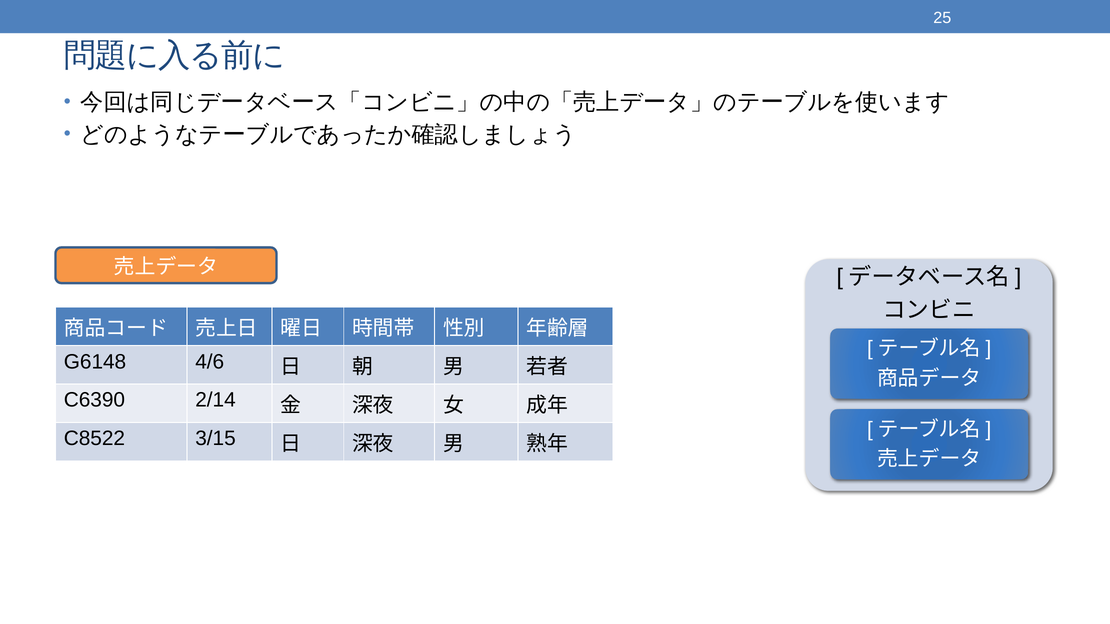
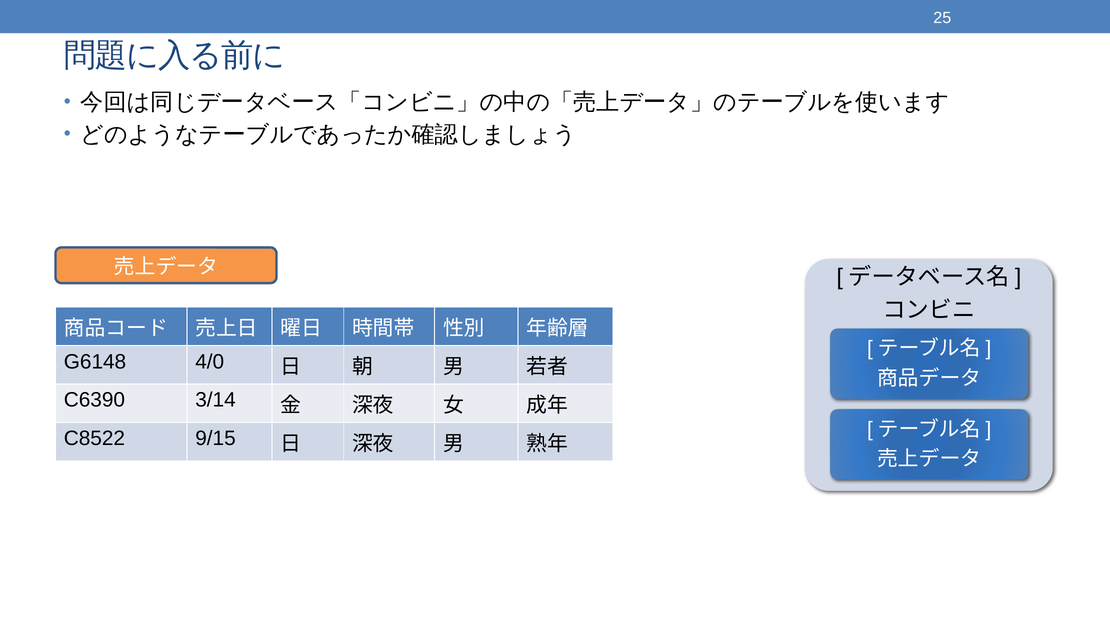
4/6: 4/6 -> 4/0
2/14: 2/14 -> 3/14
3/15: 3/15 -> 9/15
